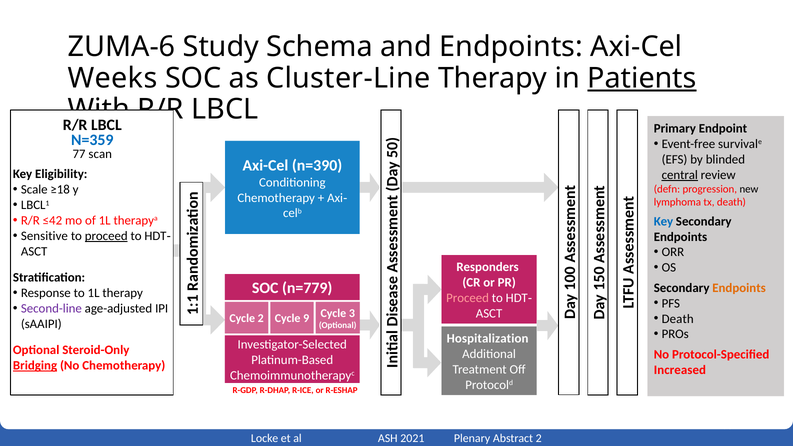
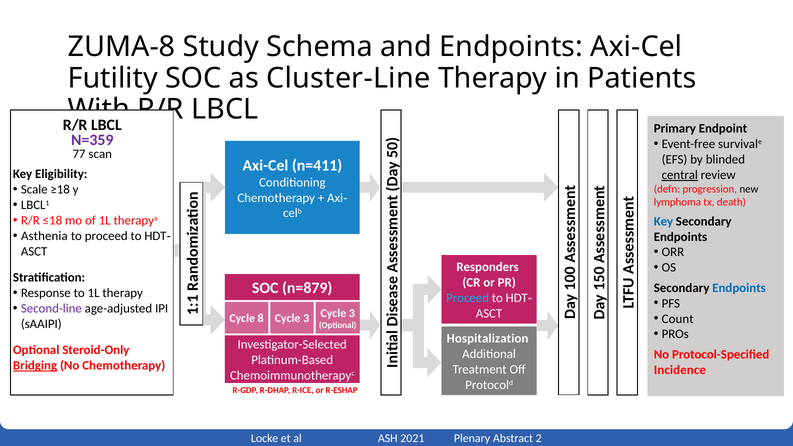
ZUMA-6: ZUMA-6 -> ZUMA-8
Weeks: Weeks -> Futility
Patients underline: present -> none
N=359 colour: blue -> purple
n=390: n=390 -> n=411
≤42: ≤42 -> ≤18
Sensitive: Sensitive -> Asthenia
proceed at (106, 236) underline: present -> none
n=779: n=779 -> n=879
Endpoints at (739, 288) colour: orange -> blue
Proceed at (468, 298) colour: pink -> light blue
Death at (678, 319): Death -> Count
Cycle 2: 2 -> 8
9 at (306, 318): 9 -> 3
Increased: Increased -> Incidence
